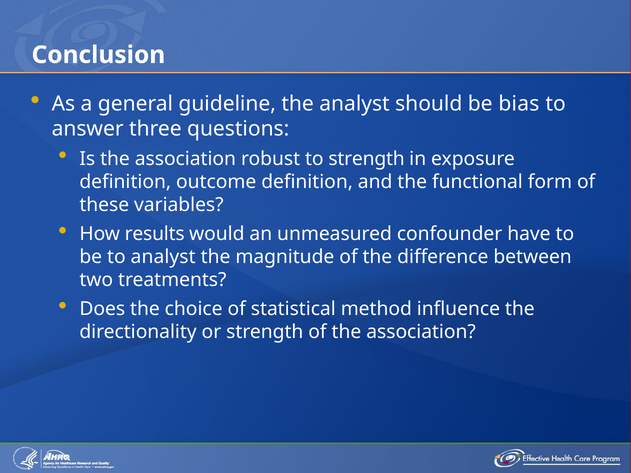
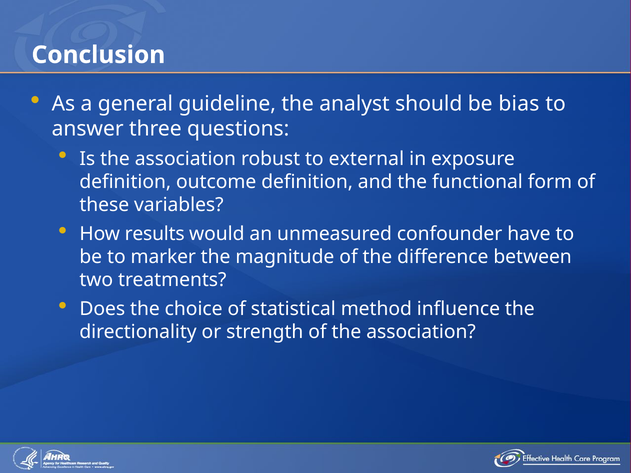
to strength: strength -> external
to analyst: analyst -> marker
